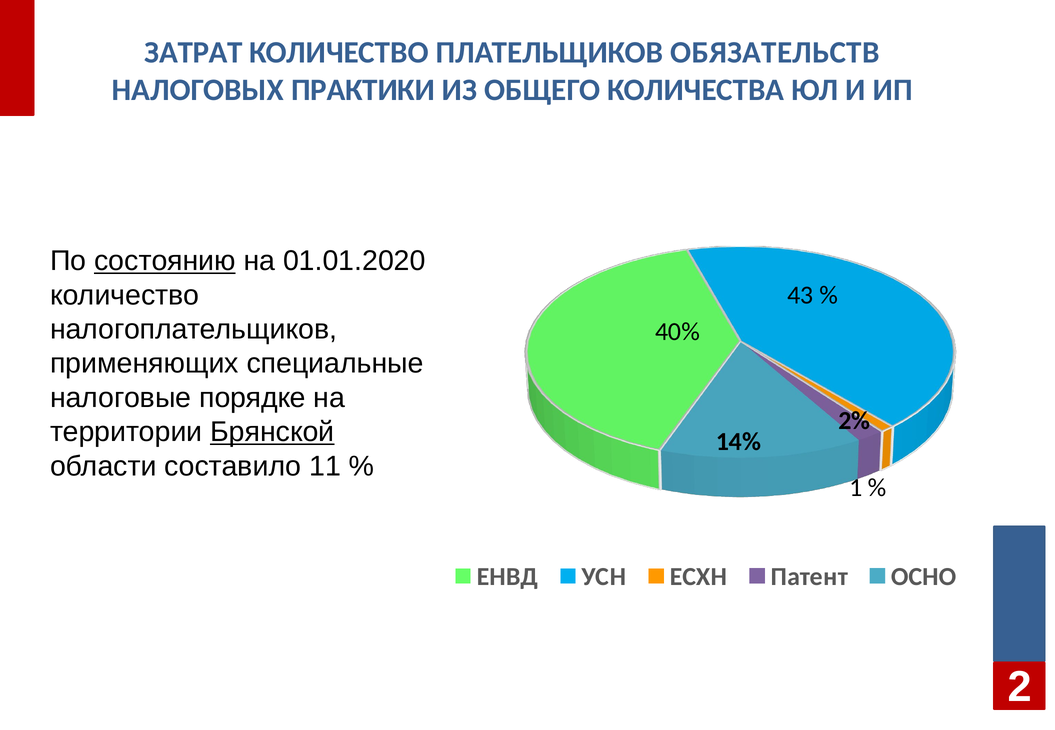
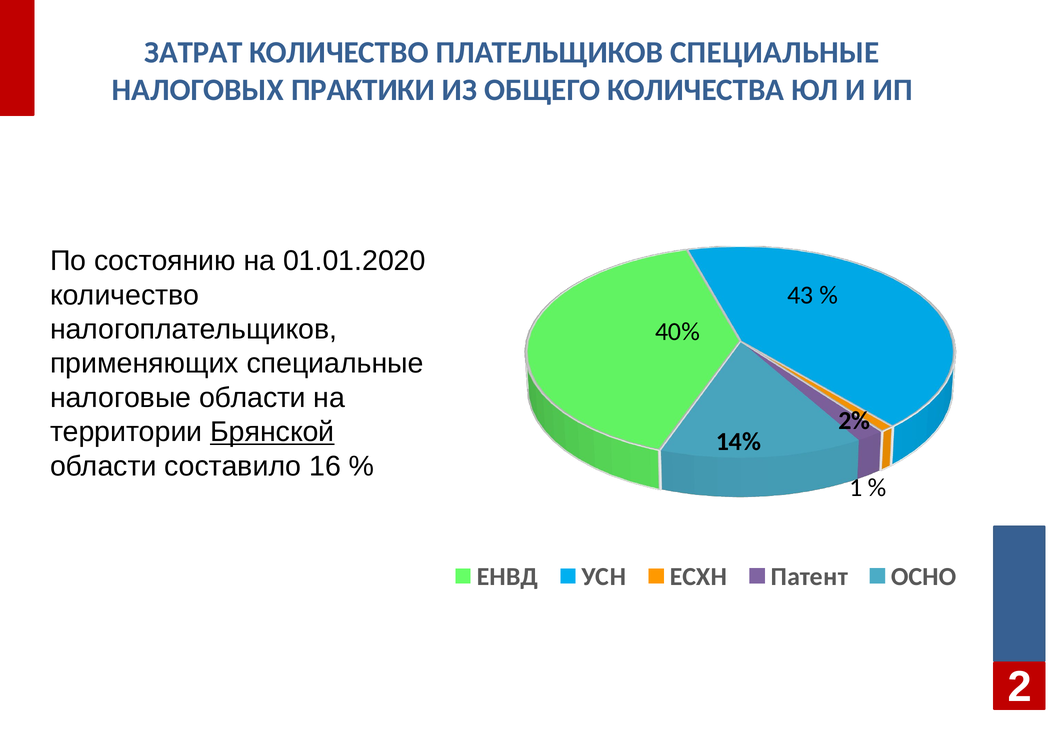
ПЛАТЕЛЬЩИКОВ ОБЯЗАТЕЛЬСТВ: ОБЯЗАТЕЛЬСТВ -> СПЕЦИАЛЬНЫЕ
состоянию underline: present -> none
налоговые порядке: порядке -> области
11: 11 -> 16
